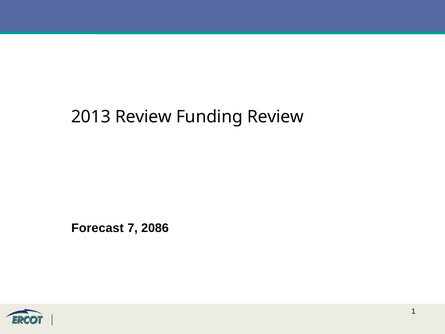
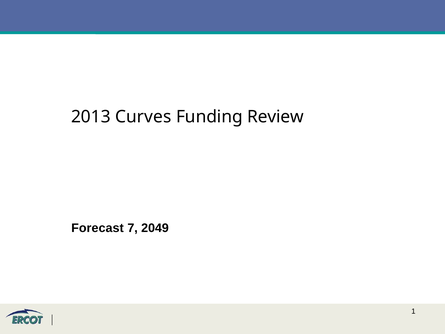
2013 Review: Review -> Curves
2086: 2086 -> 2049
